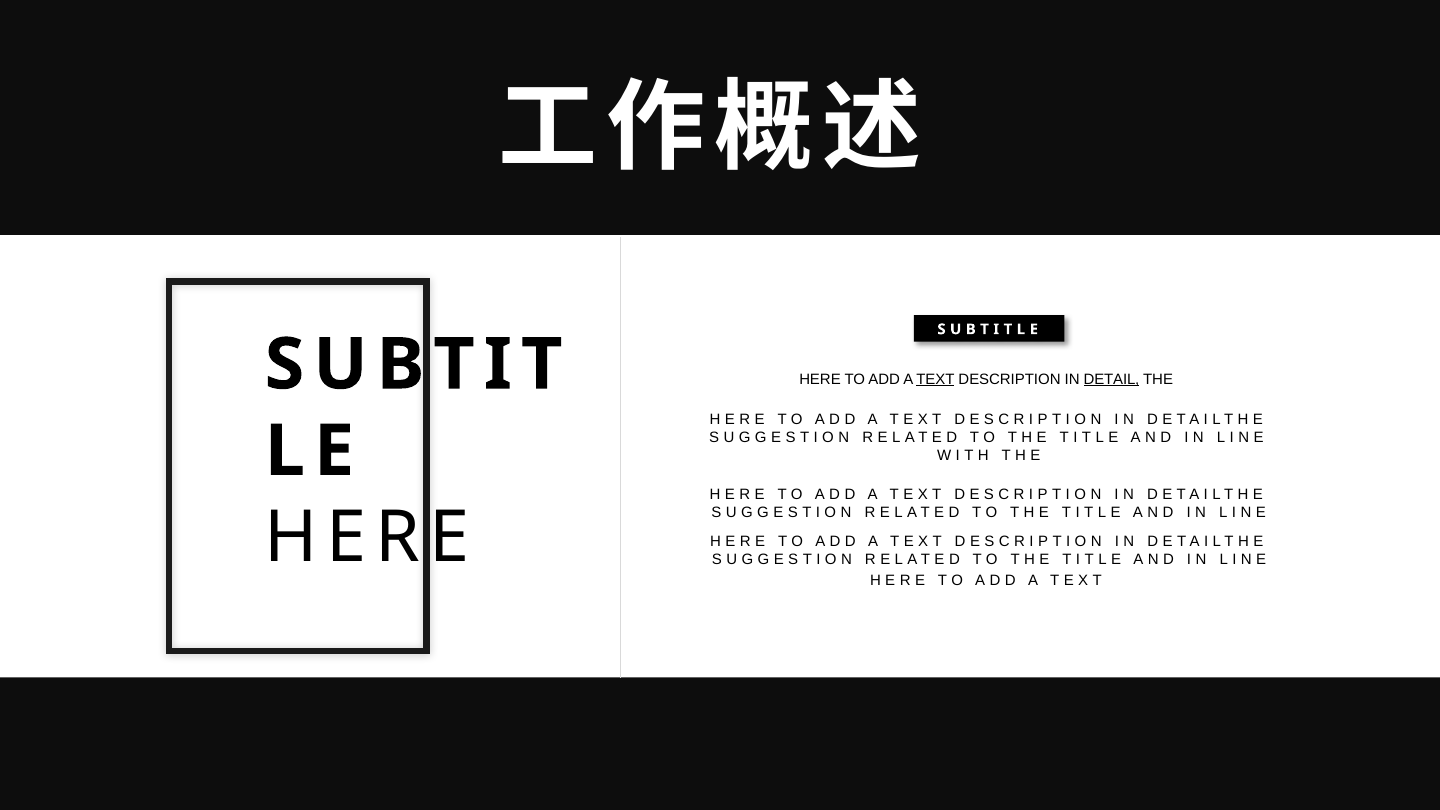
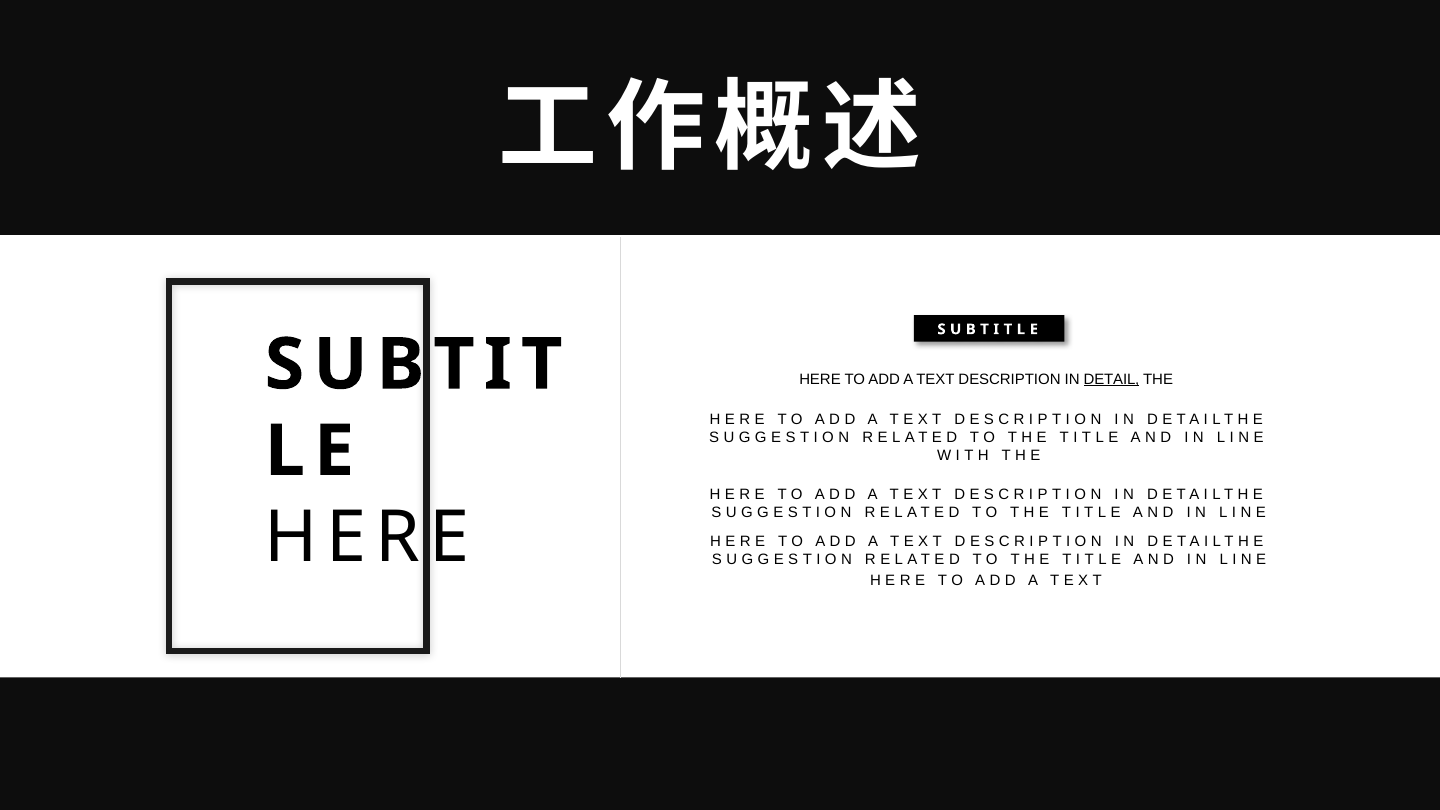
TEXT underline: present -> none
